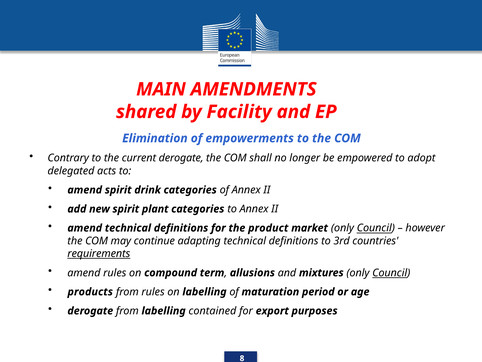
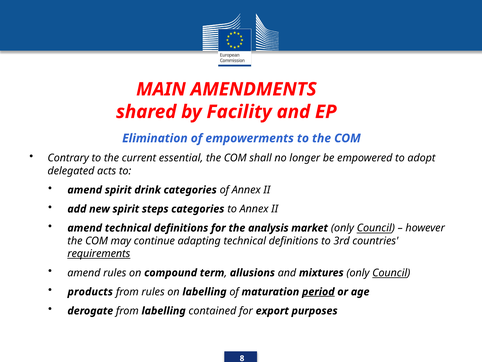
current derogate: derogate -> essential
plant: plant -> steps
product: product -> analysis
period underline: none -> present
